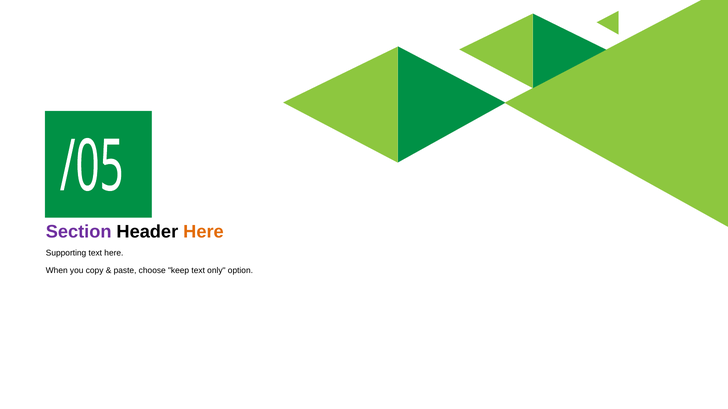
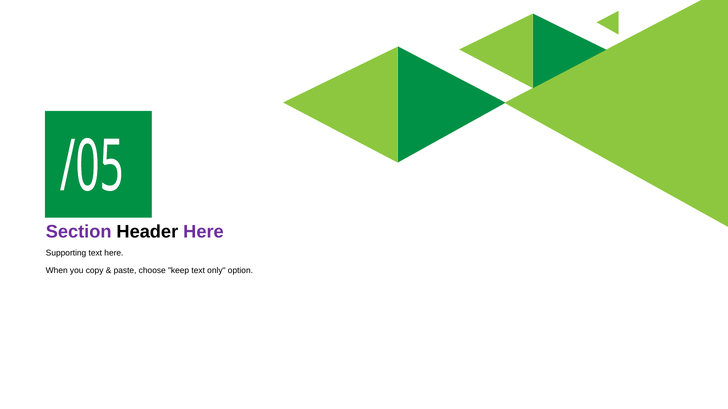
Here at (203, 232) colour: orange -> purple
